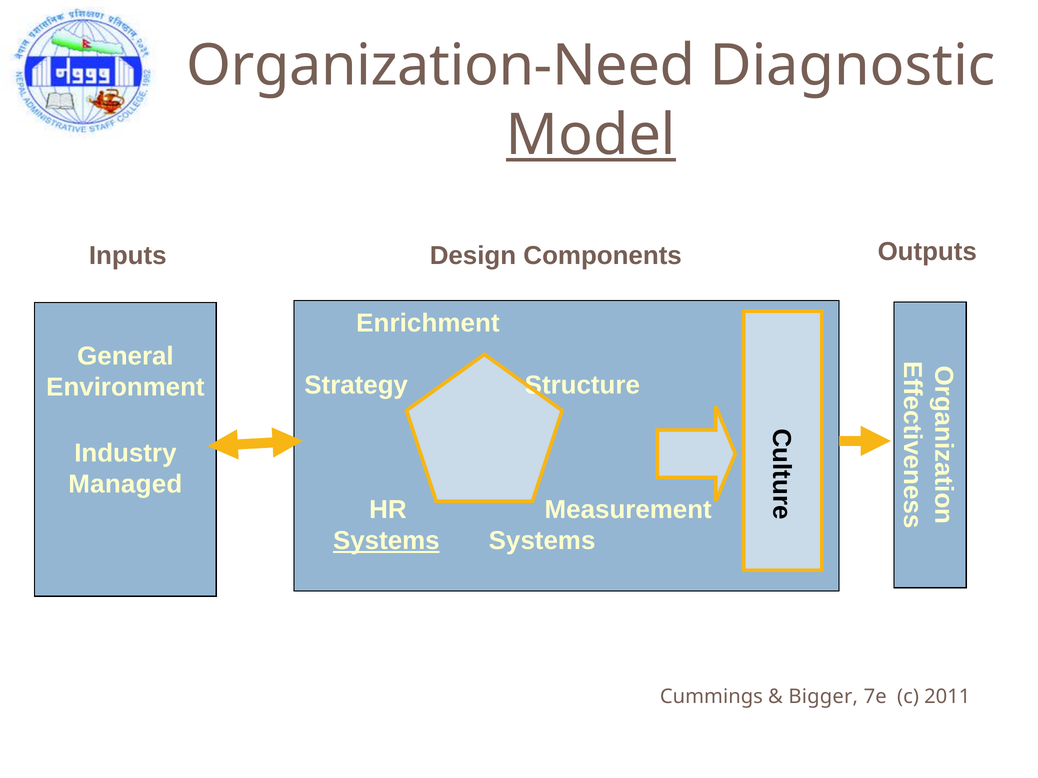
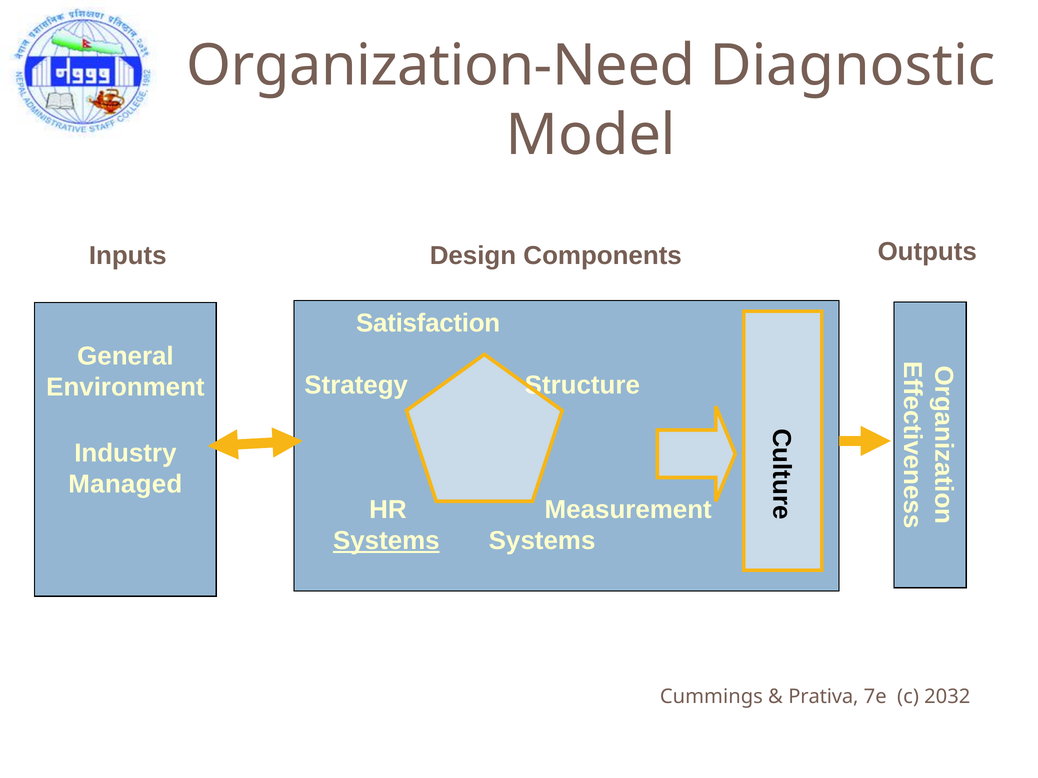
Model underline: present -> none
Enrichment: Enrichment -> Satisfaction
Bigger: Bigger -> Prativa
2011: 2011 -> 2032
